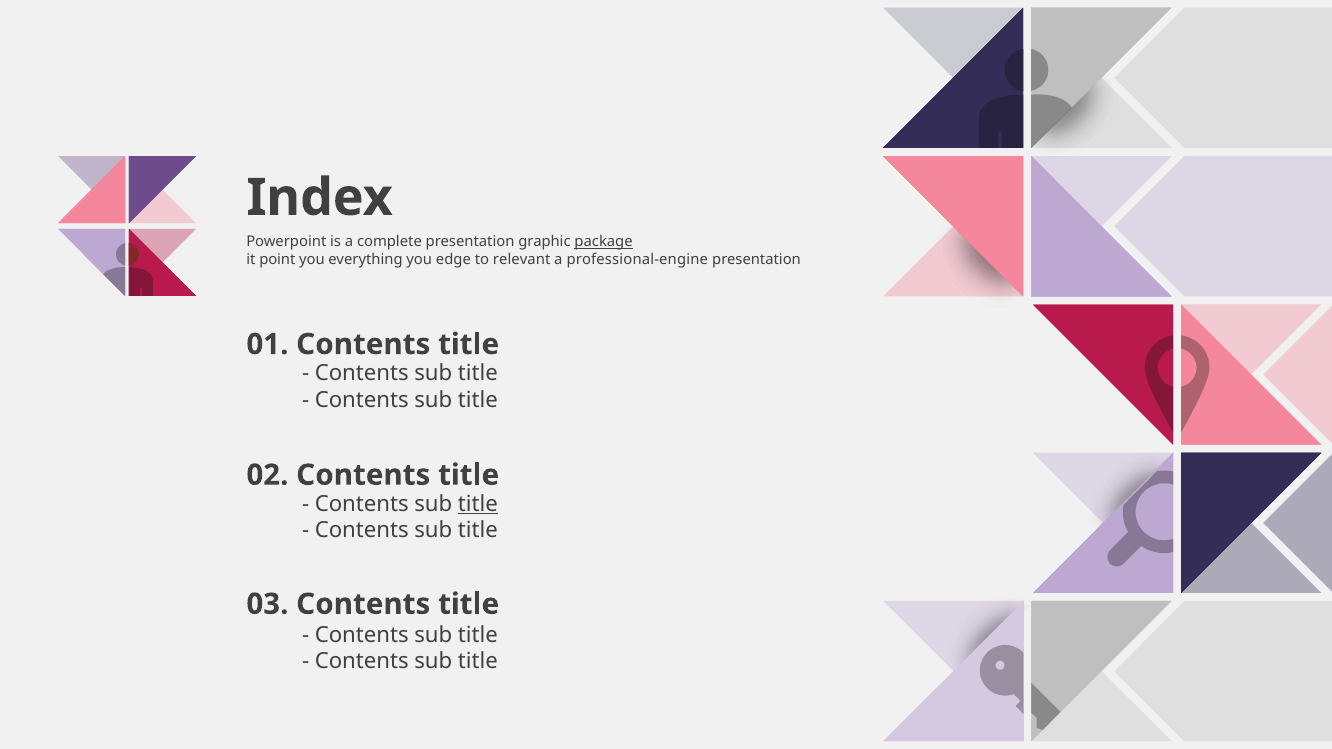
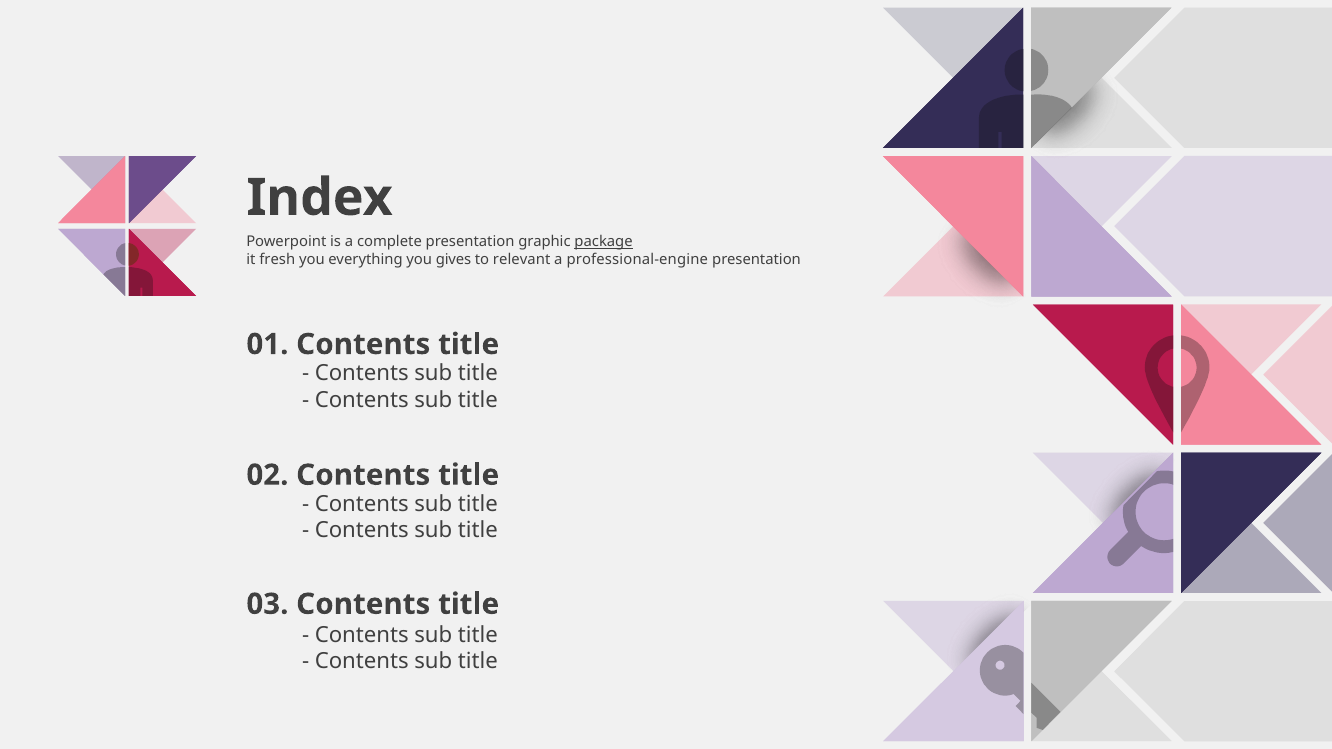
point: point -> fresh
edge: edge -> gives
title at (478, 504) underline: present -> none
